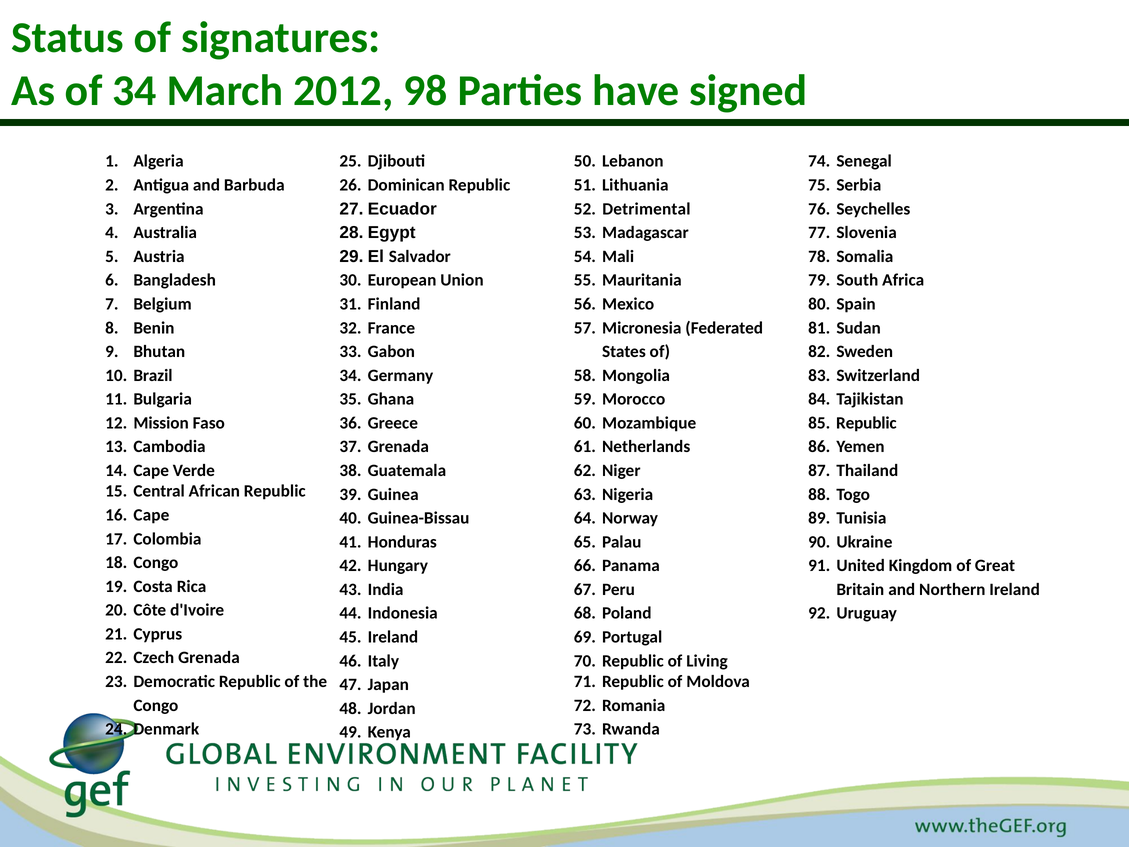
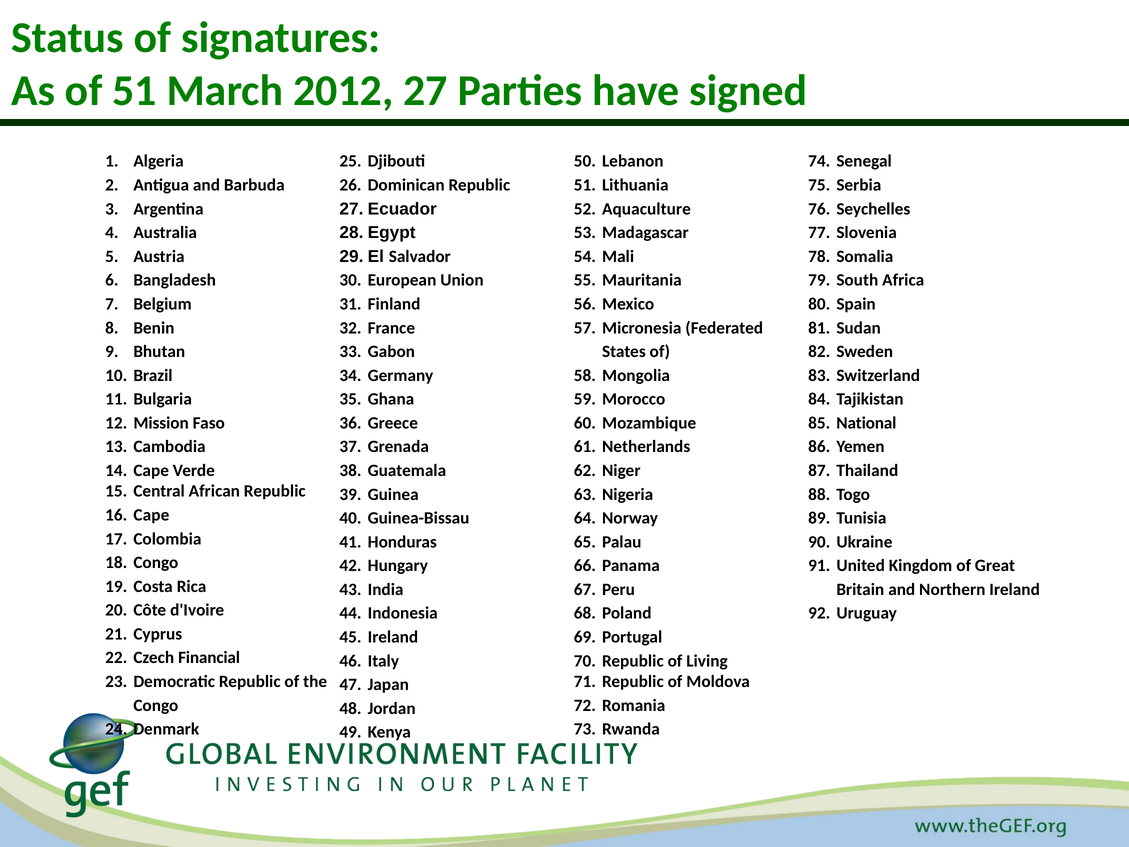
of 34: 34 -> 51
98: 98 -> 27
Detrimental: Detrimental -> Aquaculture
Republic at (866, 423): Republic -> National
Czech Grenada: Grenada -> Financial
